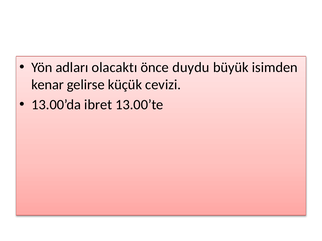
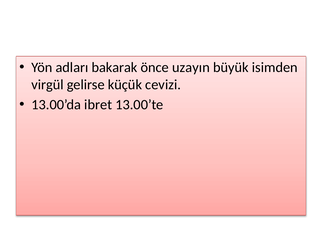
olacaktı: olacaktı -> bakarak
duydu: duydu -> uzayın
kenar: kenar -> virgül
